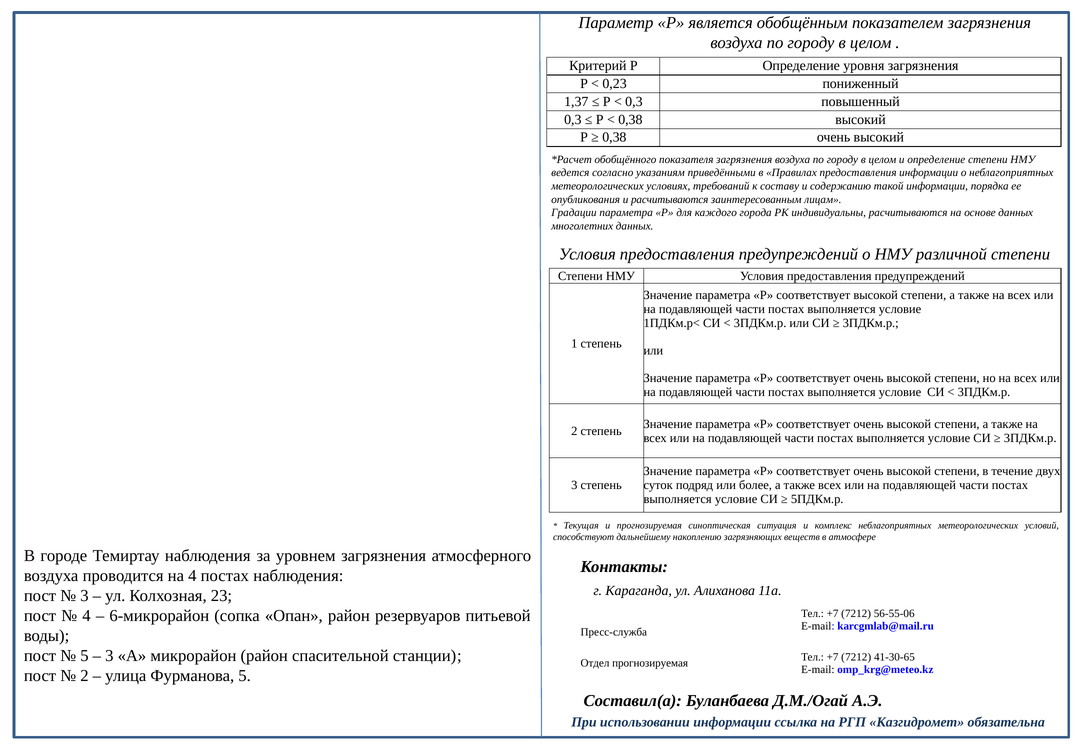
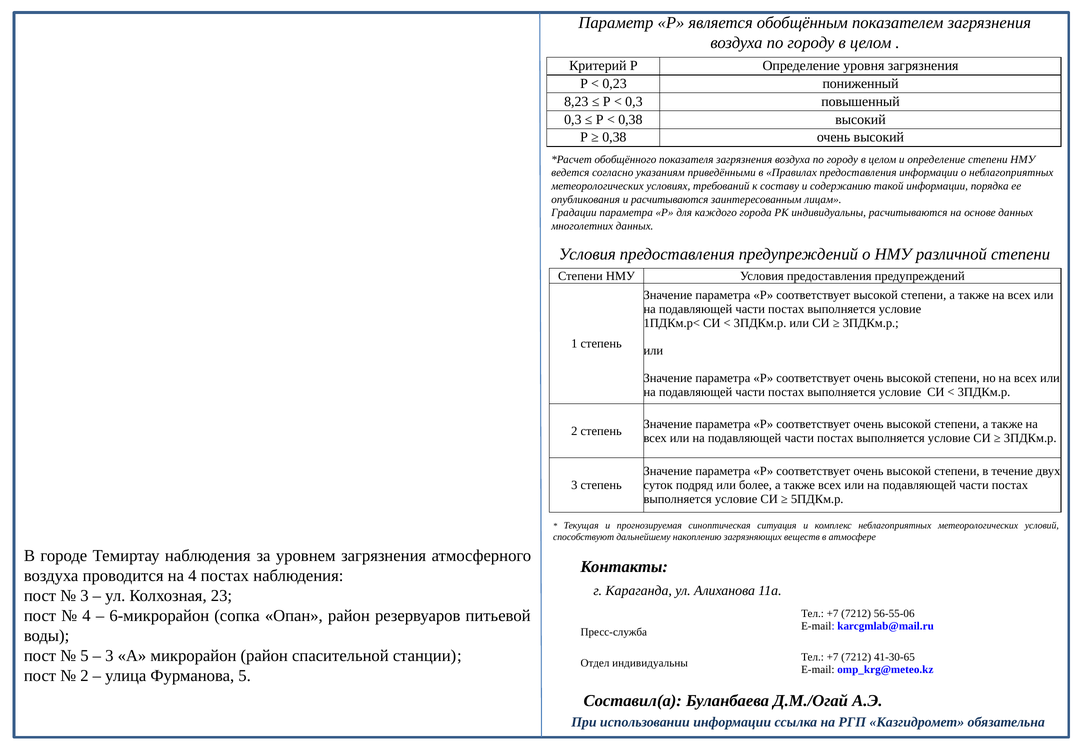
1,37: 1,37 -> 8,23
Отдел прогнозируемая: прогнозируемая -> индивидуальны
